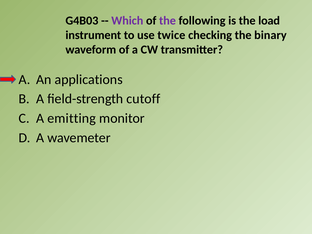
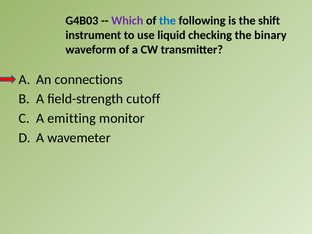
the at (168, 21) colour: purple -> blue
load: load -> shift
twice: twice -> liquid
applications: applications -> connections
